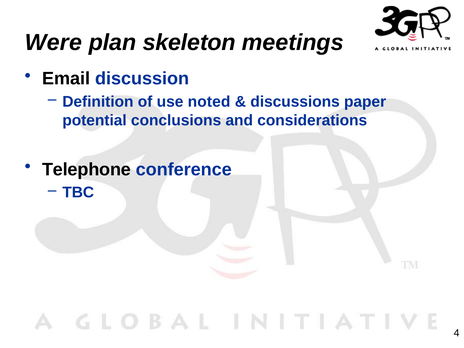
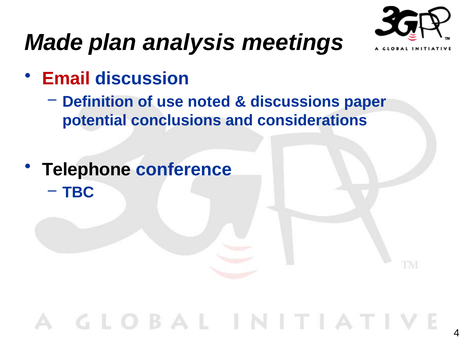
Were: Were -> Made
skeleton: skeleton -> analysis
Email colour: black -> red
